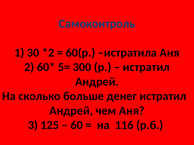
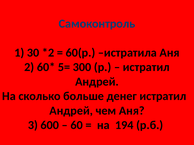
125: 125 -> 600
116: 116 -> 194
